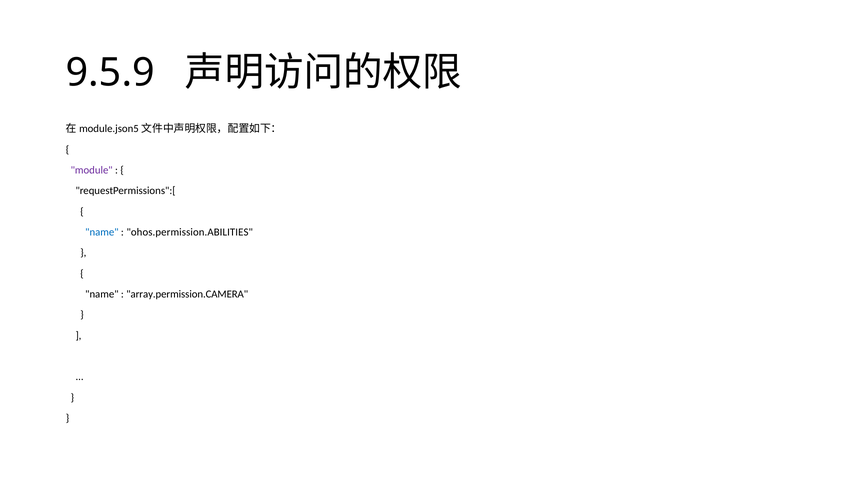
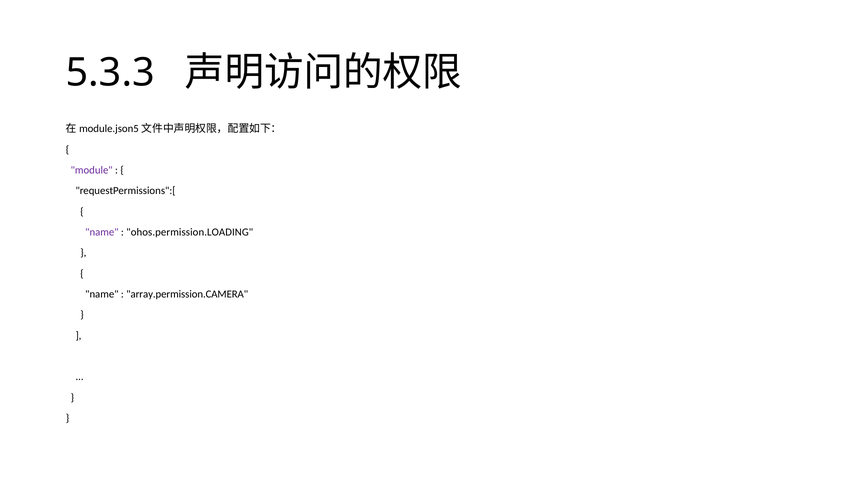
9.5.9: 9.5.9 -> 5.3.3
name at (102, 232) colour: blue -> purple
ohos.permission.ABILITIES: ohos.permission.ABILITIES -> ohos.permission.LOADING
